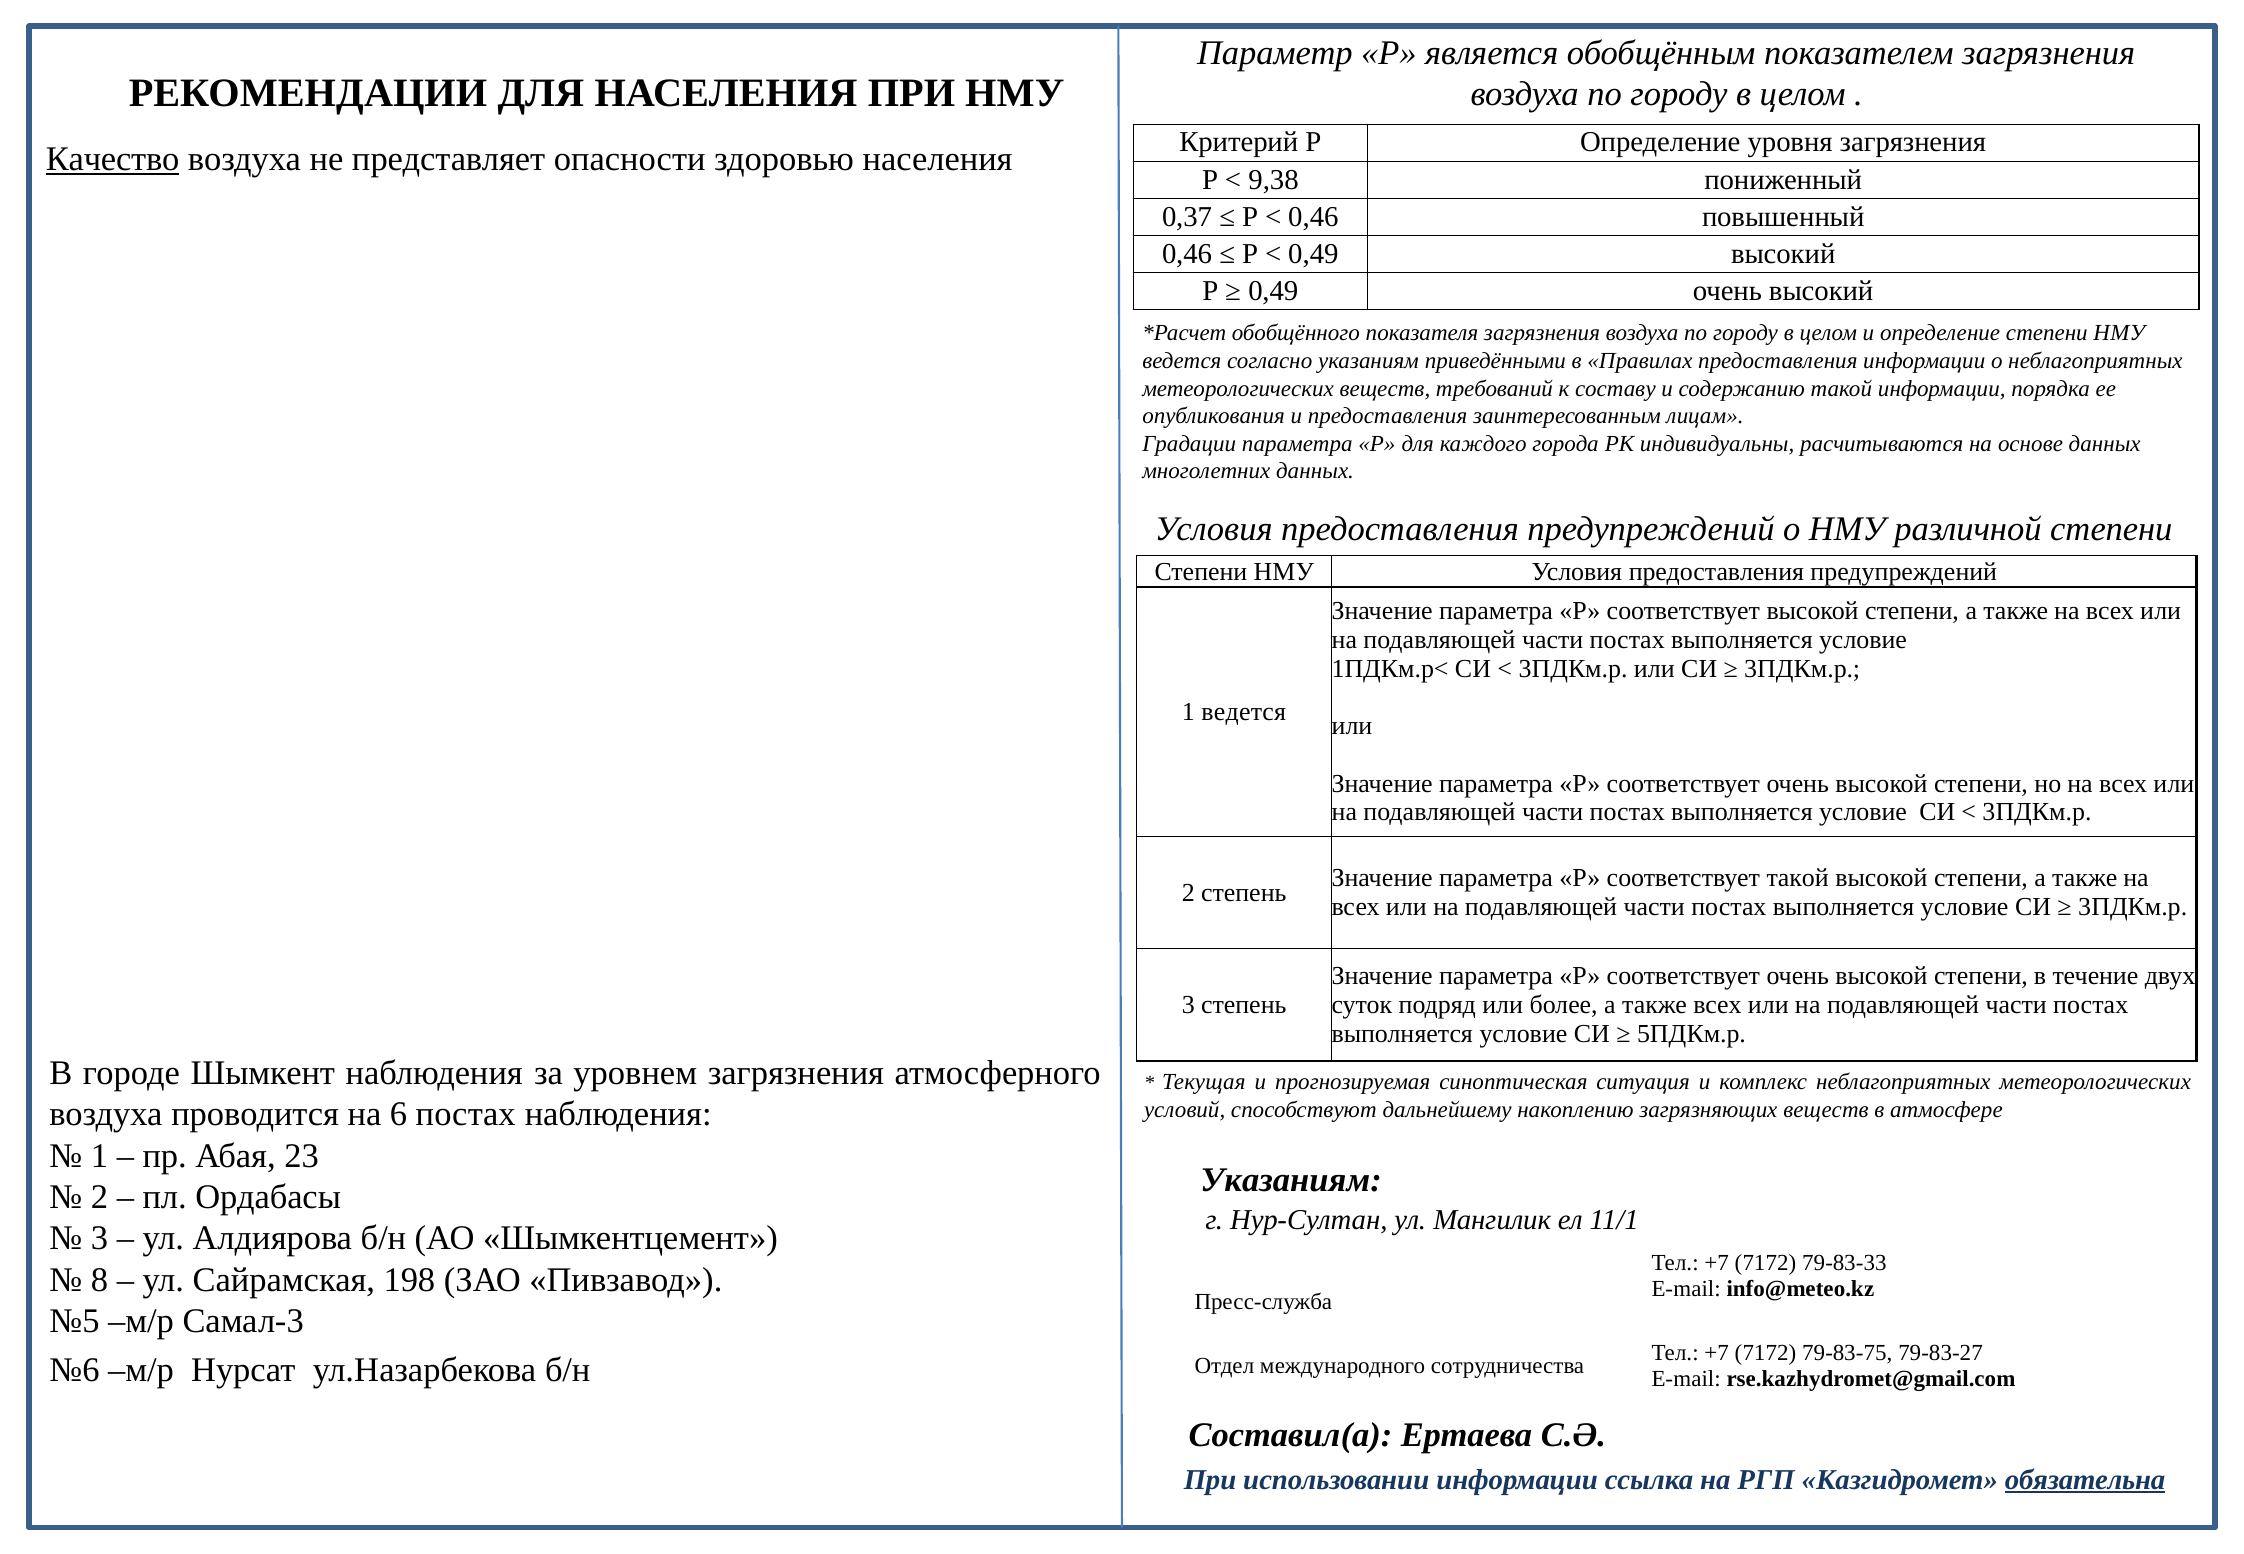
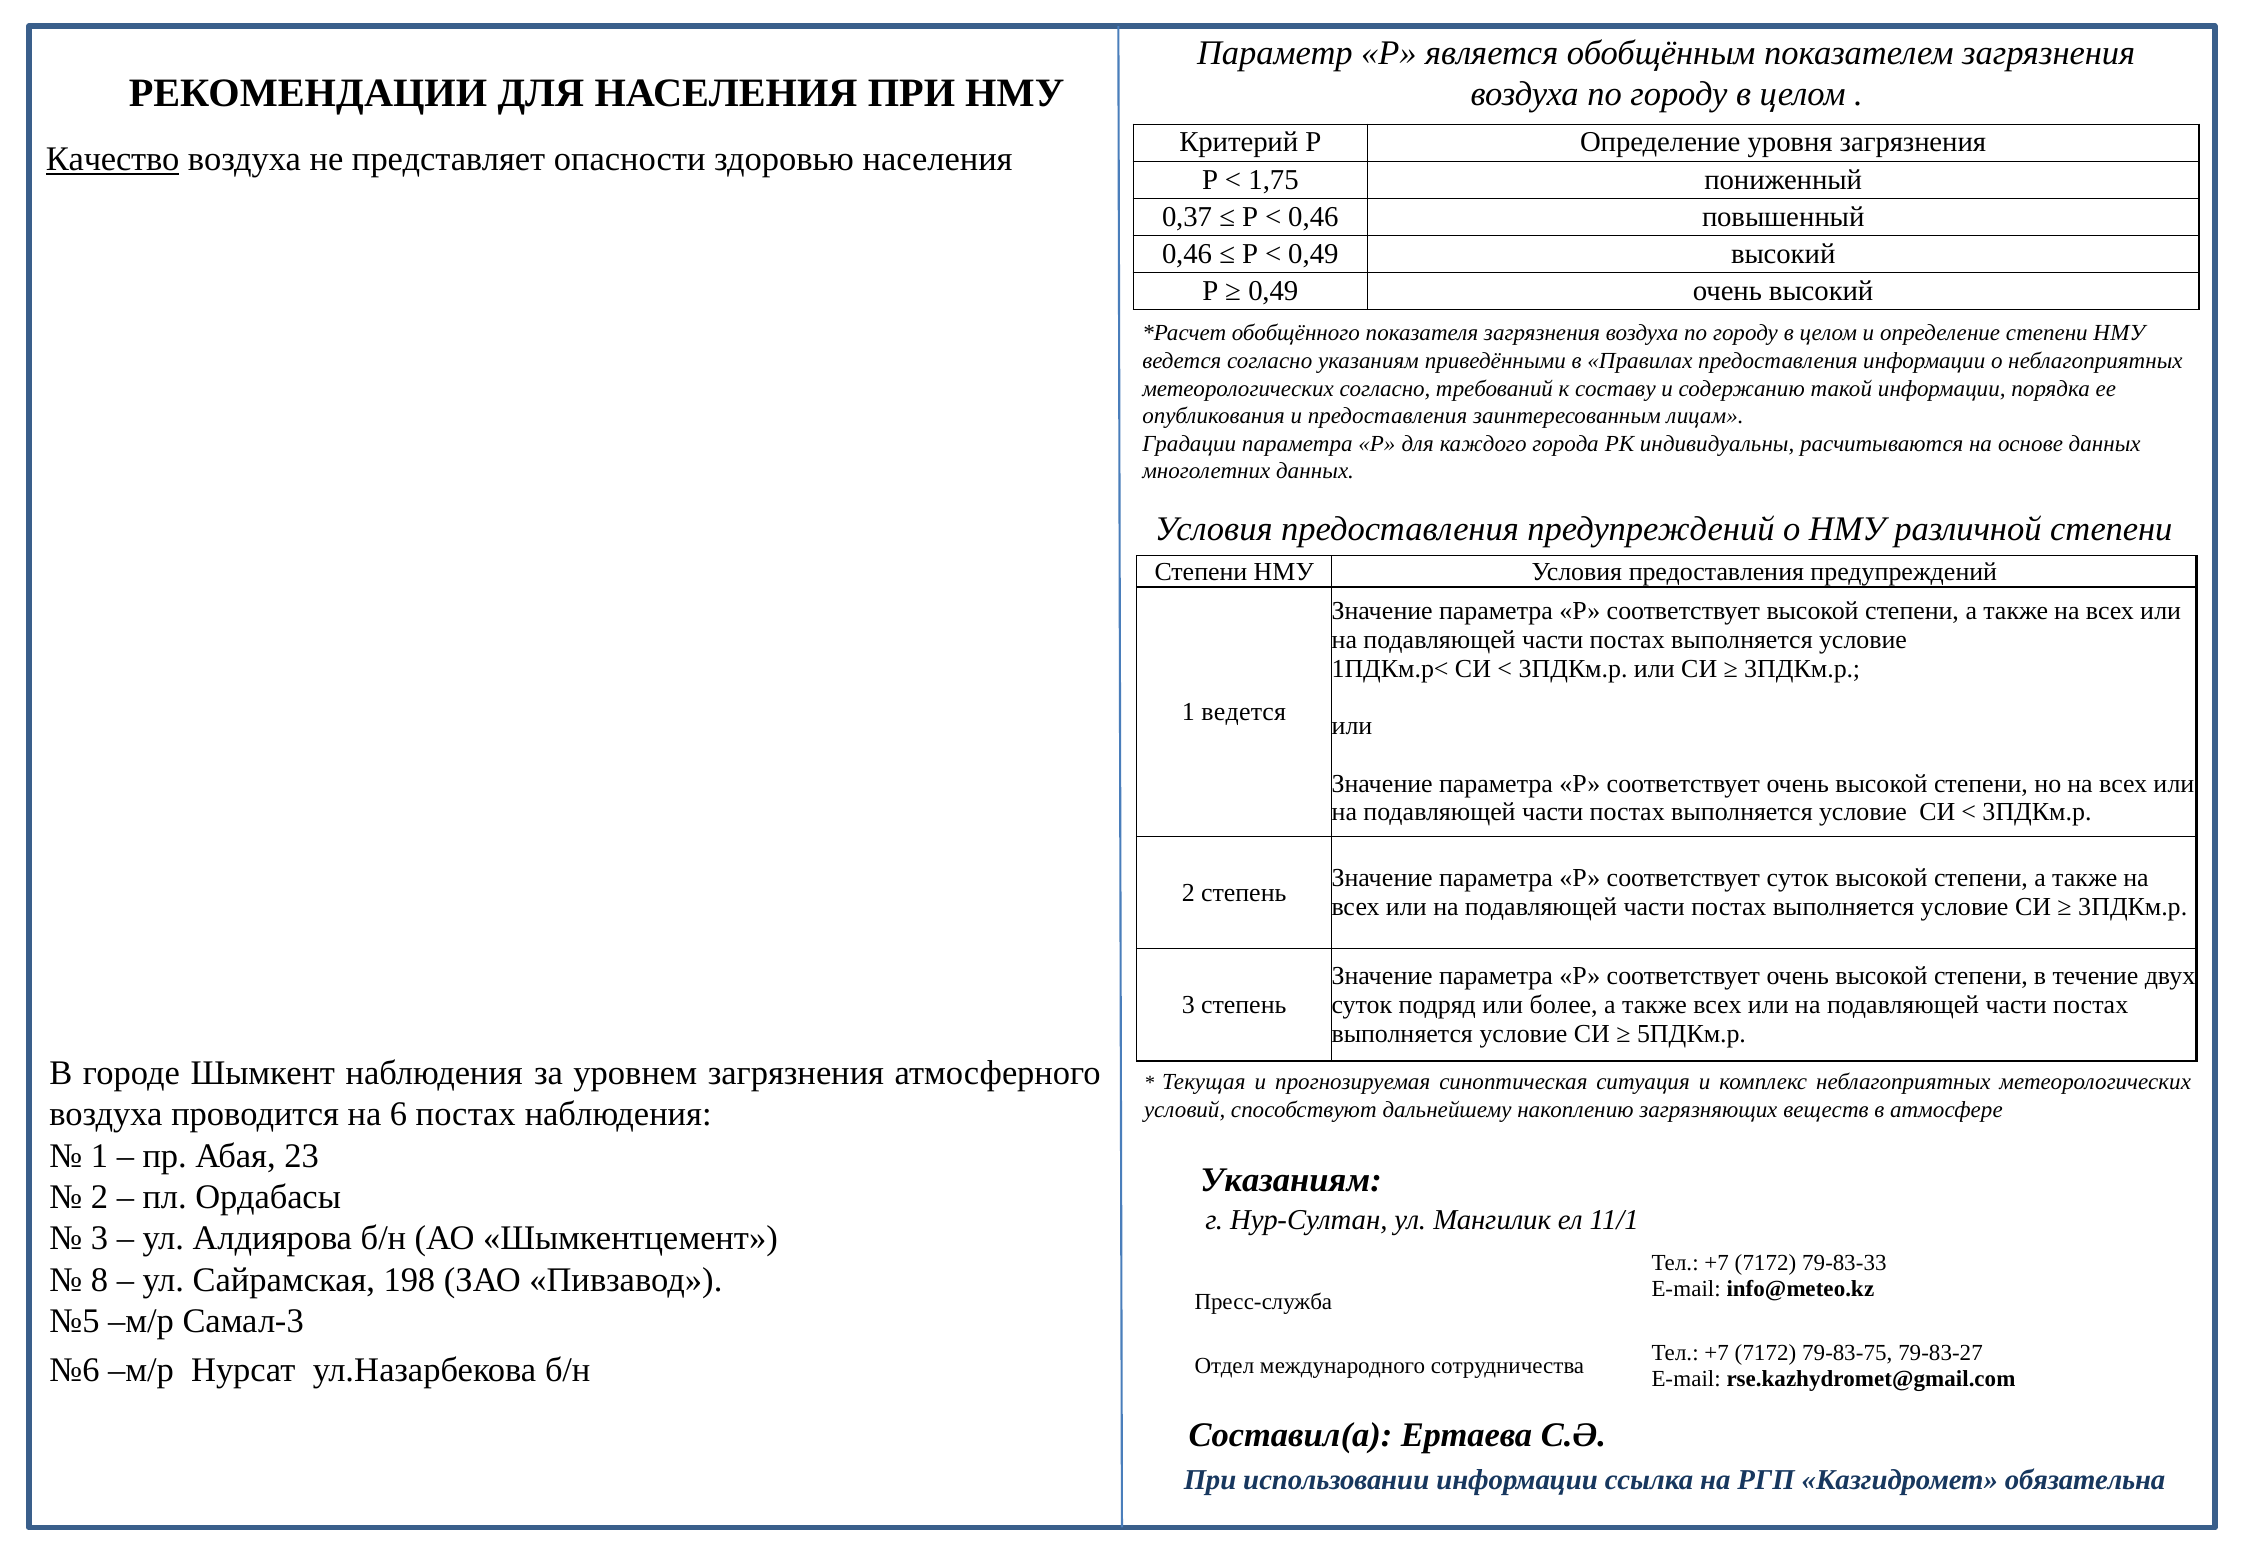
9,38: 9,38 -> 1,75
метеорологических веществ: веществ -> согласно
соответствует такой: такой -> суток
обязательна underline: present -> none
